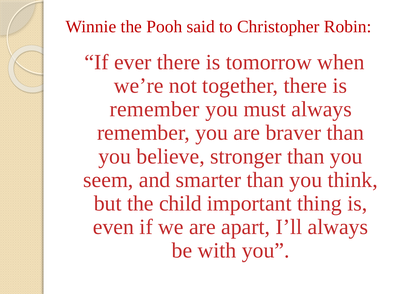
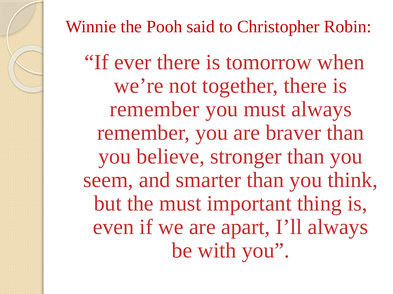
the child: child -> must
